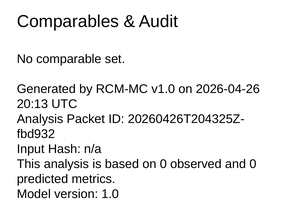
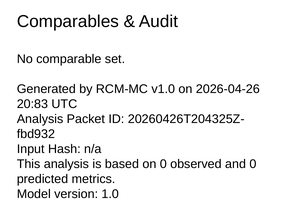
20:13: 20:13 -> 20:83
